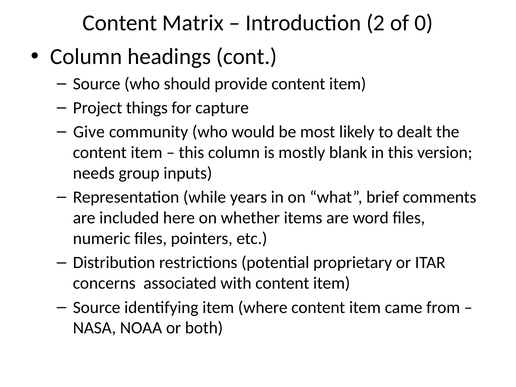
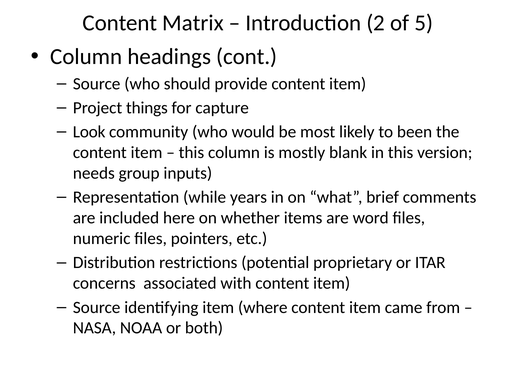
0: 0 -> 5
Give: Give -> Look
dealt: dealt -> been
